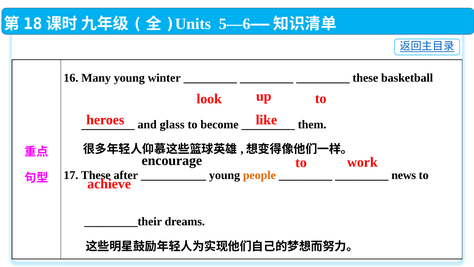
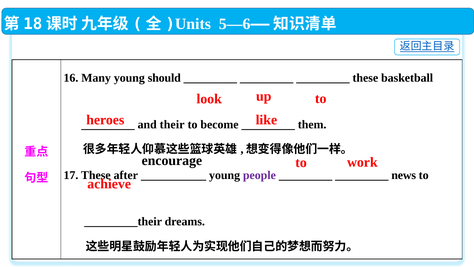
winter: winter -> should
glass: glass -> their
people colour: orange -> purple
